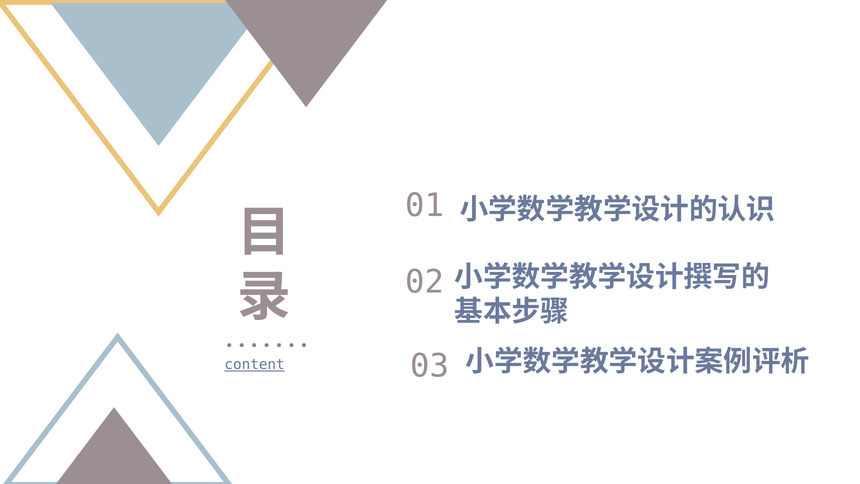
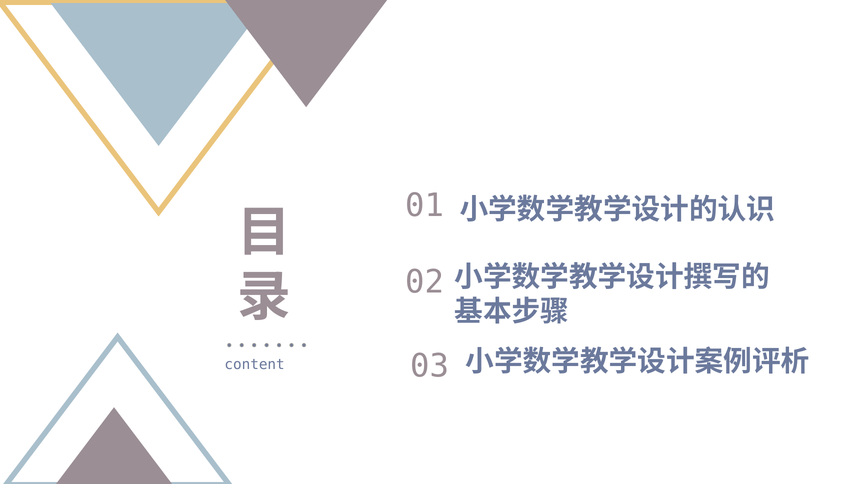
content underline: present -> none
